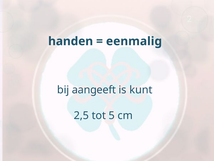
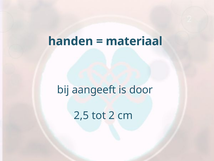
eenmalig: eenmalig -> materiaal
kunt: kunt -> door
5: 5 -> 2
